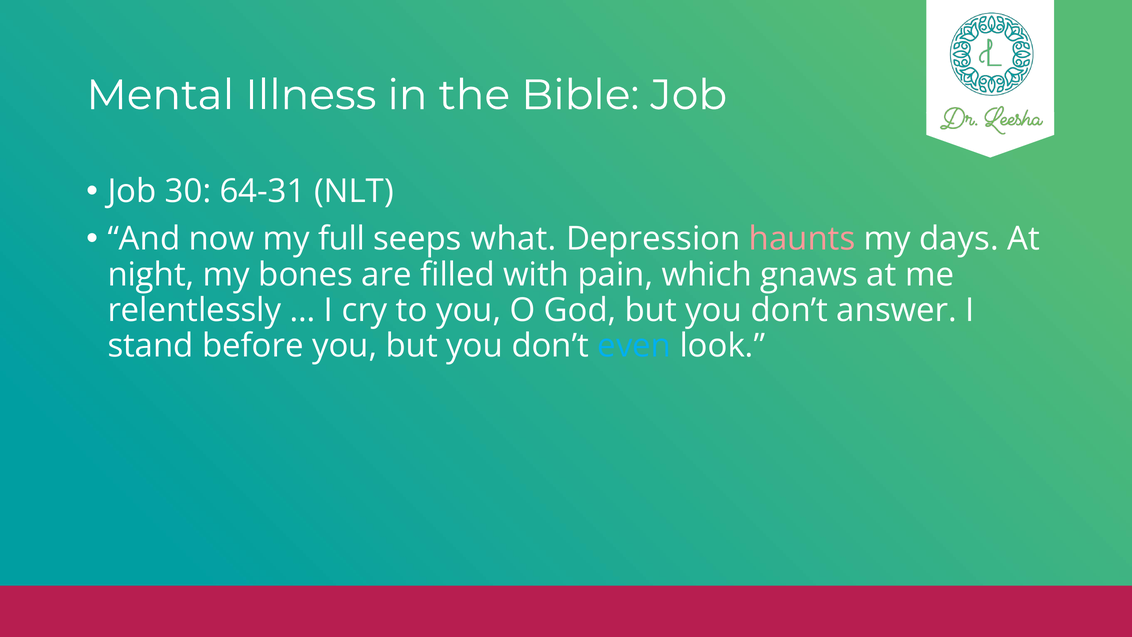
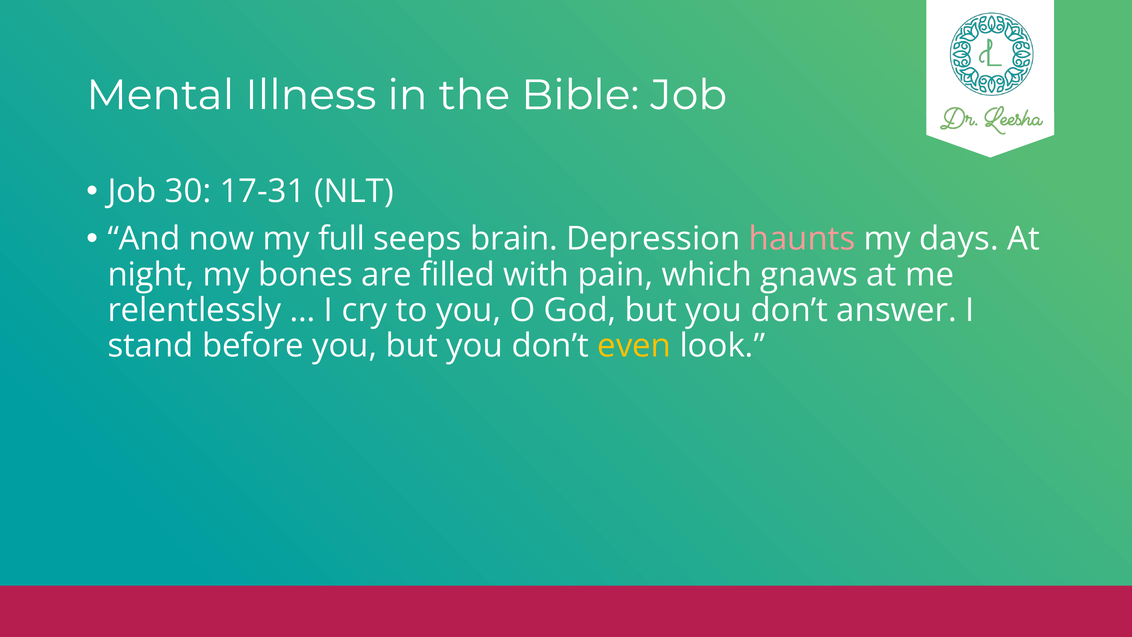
64-31: 64-31 -> 17-31
what: what -> brain
even colour: light blue -> yellow
